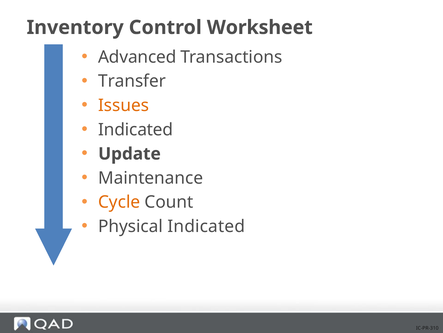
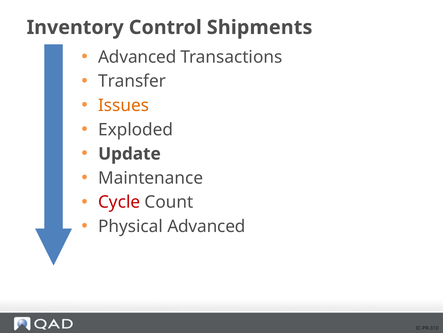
Worksheet: Worksheet -> Shipments
Indicated at (136, 129): Indicated -> Exploded
Cycle colour: orange -> red
Physical Indicated: Indicated -> Advanced
